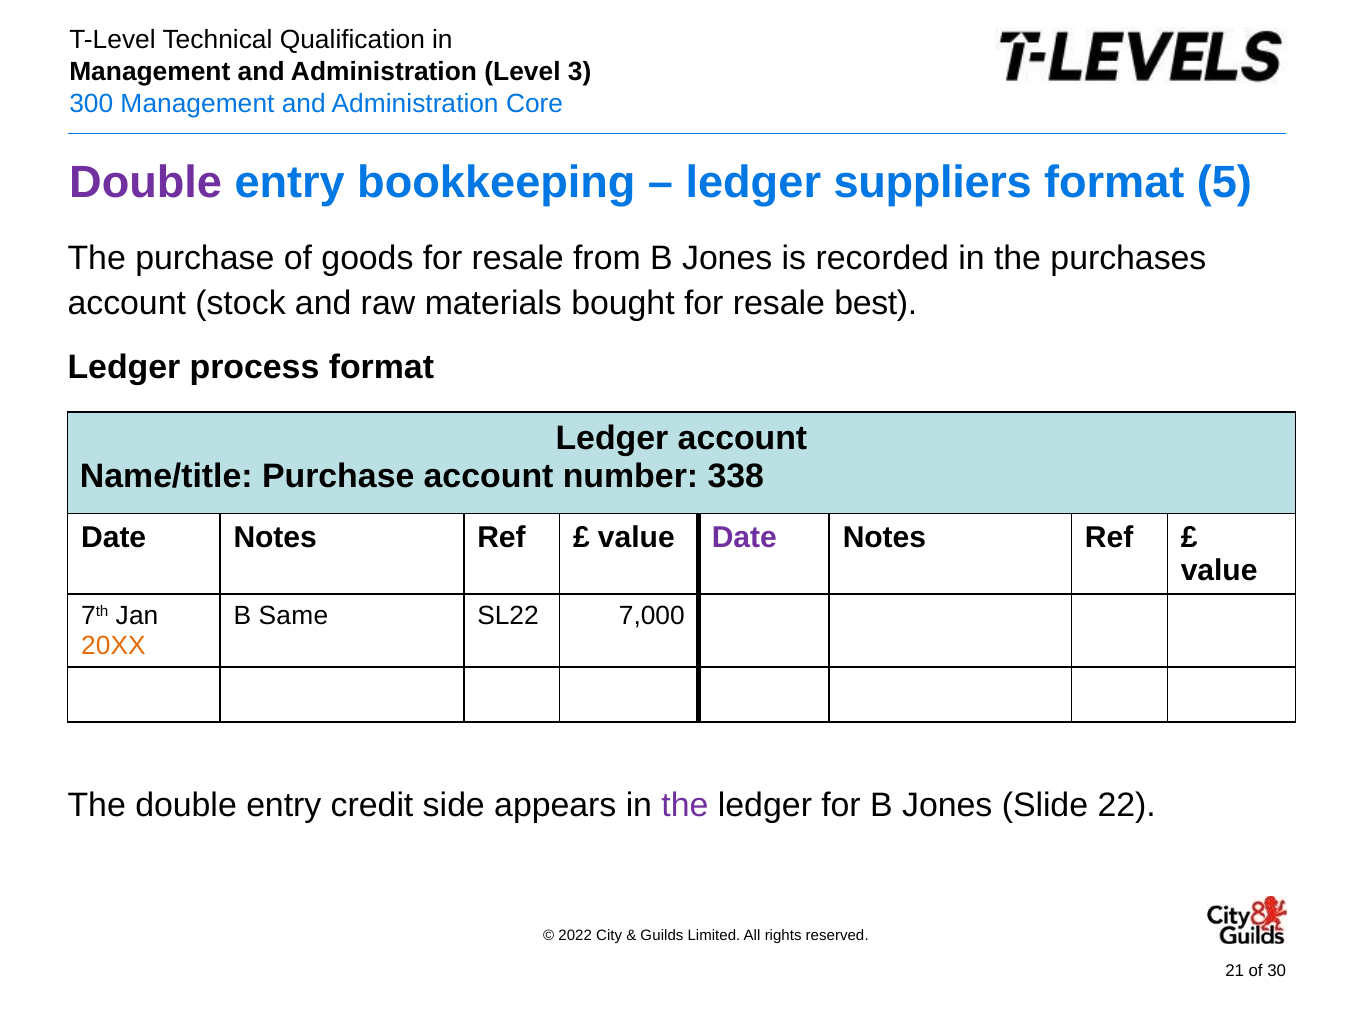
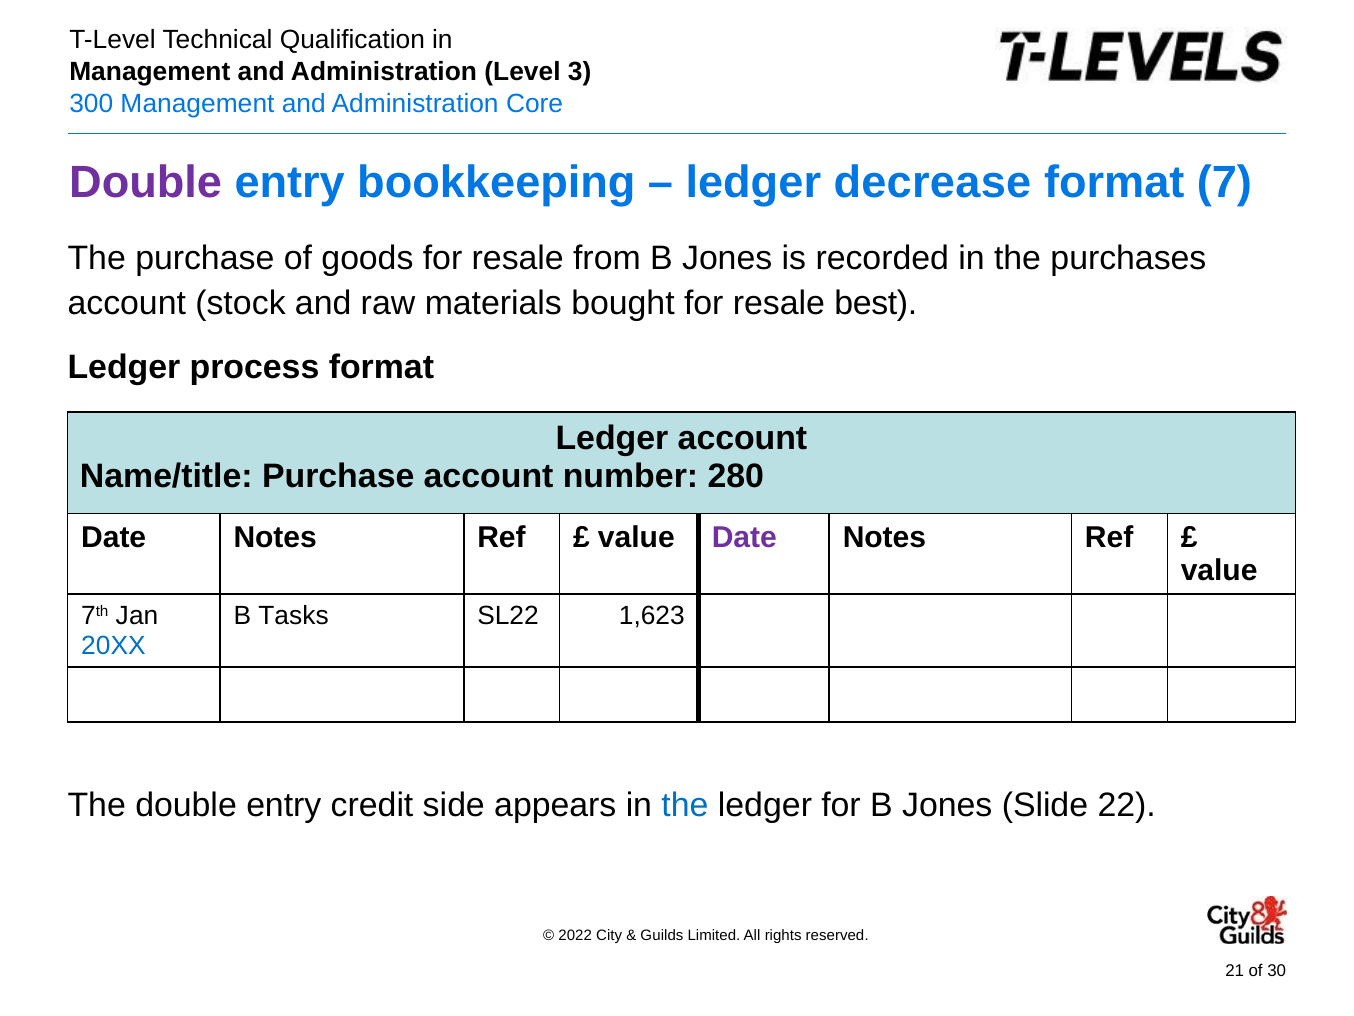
suppliers: suppliers -> decrease
5: 5 -> 7
338: 338 -> 280
Same: Same -> Tasks
7,000: 7,000 -> 1,623
20XX colour: orange -> blue
the at (685, 805) colour: purple -> blue
